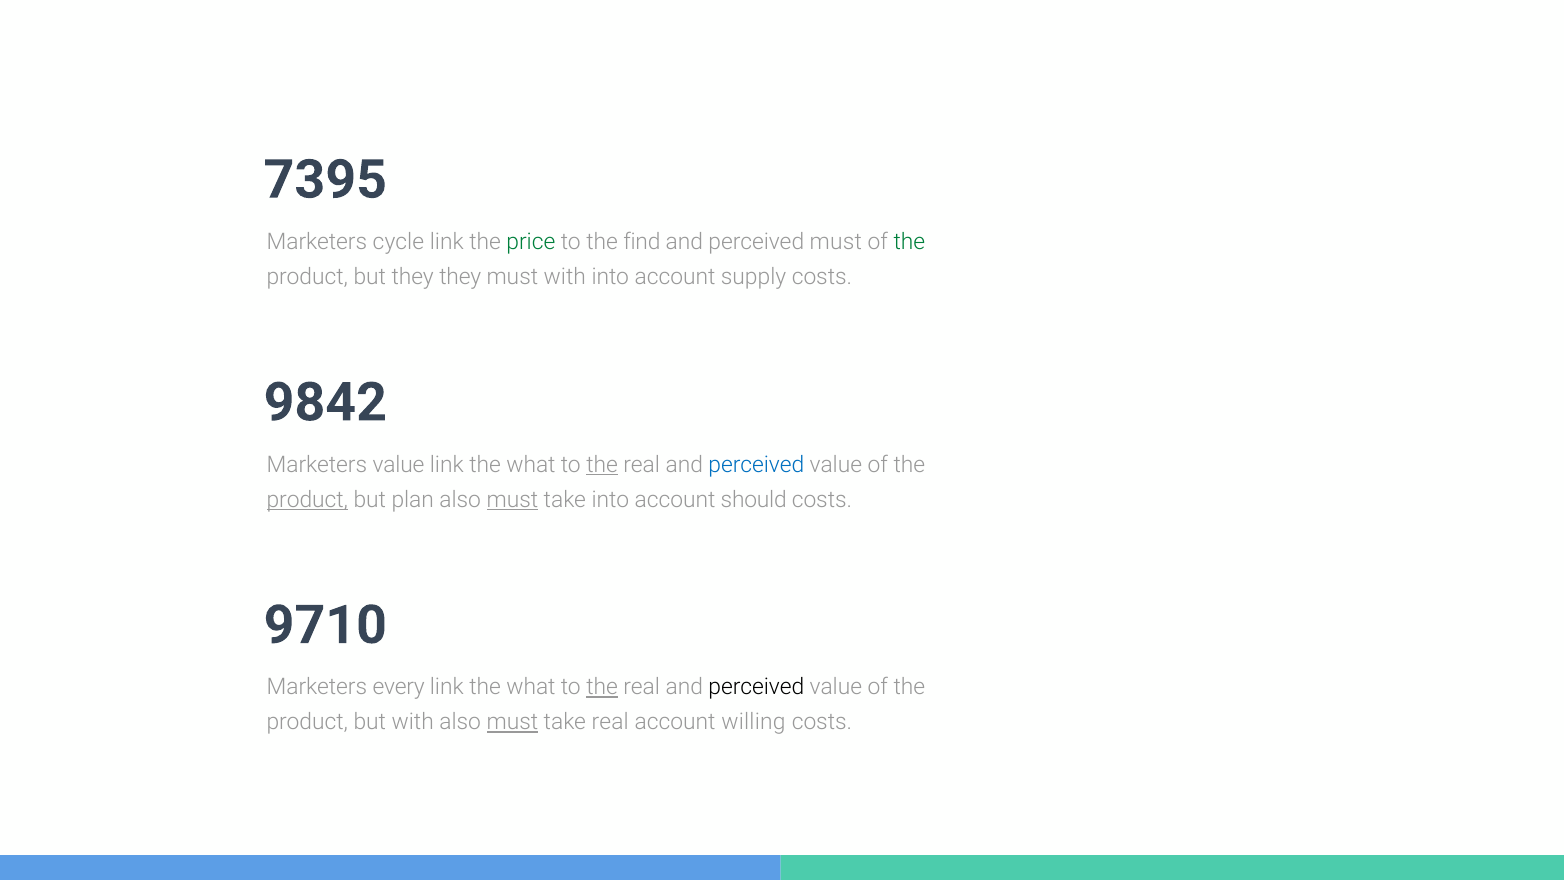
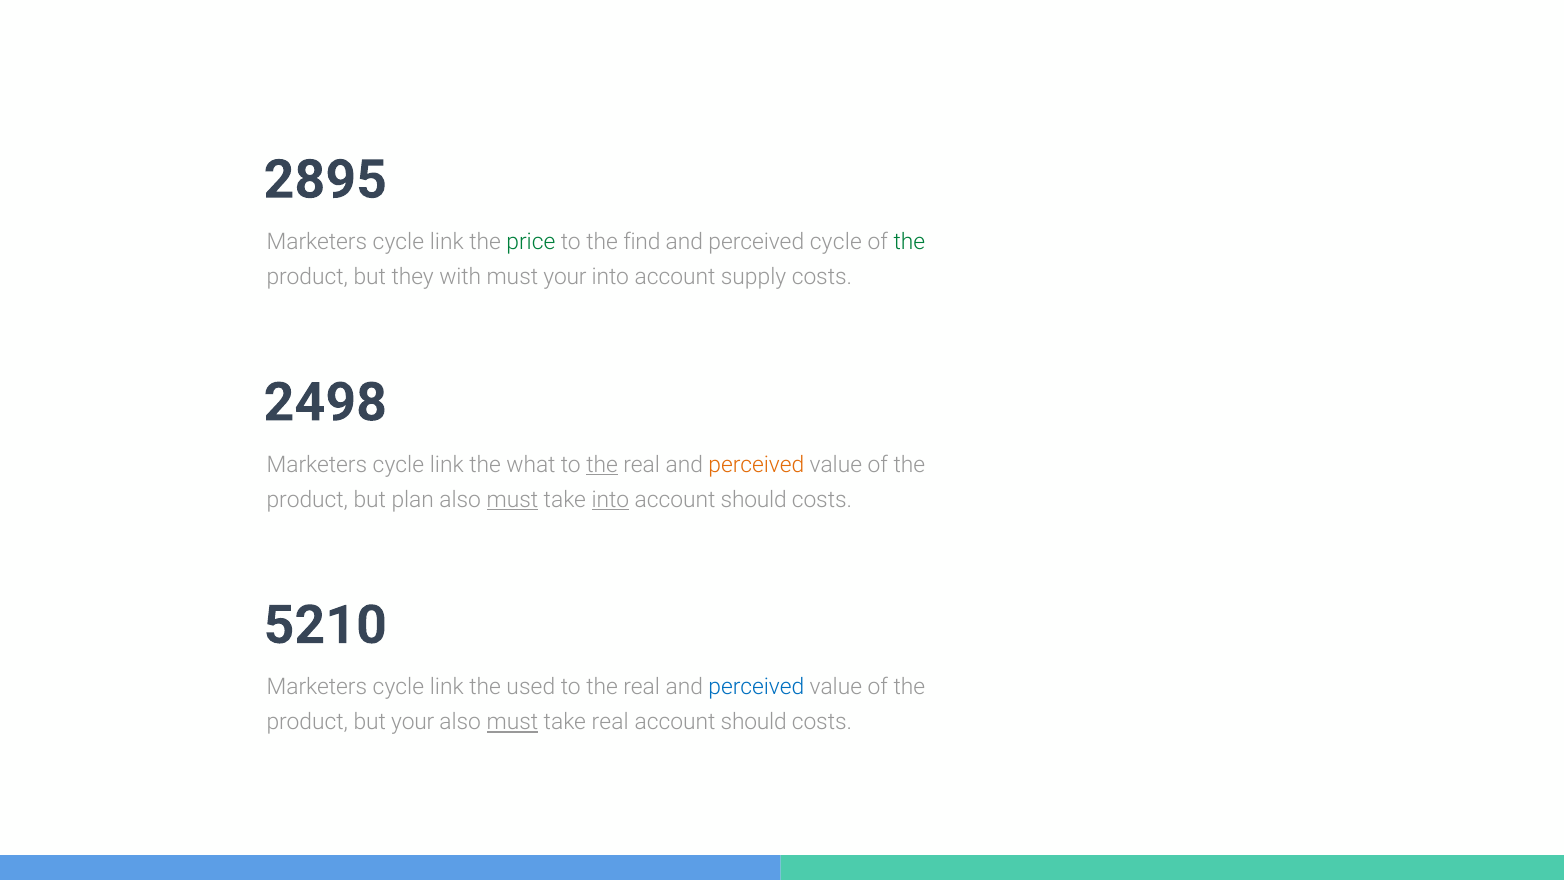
7395: 7395 -> 2895
perceived must: must -> cycle
they they: they -> with
must with: with -> your
9842: 9842 -> 2498
value at (399, 464): value -> cycle
perceived at (756, 464) colour: blue -> orange
product at (307, 500) underline: present -> none
into at (610, 500) underline: none -> present
9710: 9710 -> 5210
every at (399, 687): every -> cycle
what at (531, 687): what -> used
the at (602, 687) underline: present -> none
perceived at (756, 687) colour: black -> blue
but with: with -> your
willing at (753, 722): willing -> should
